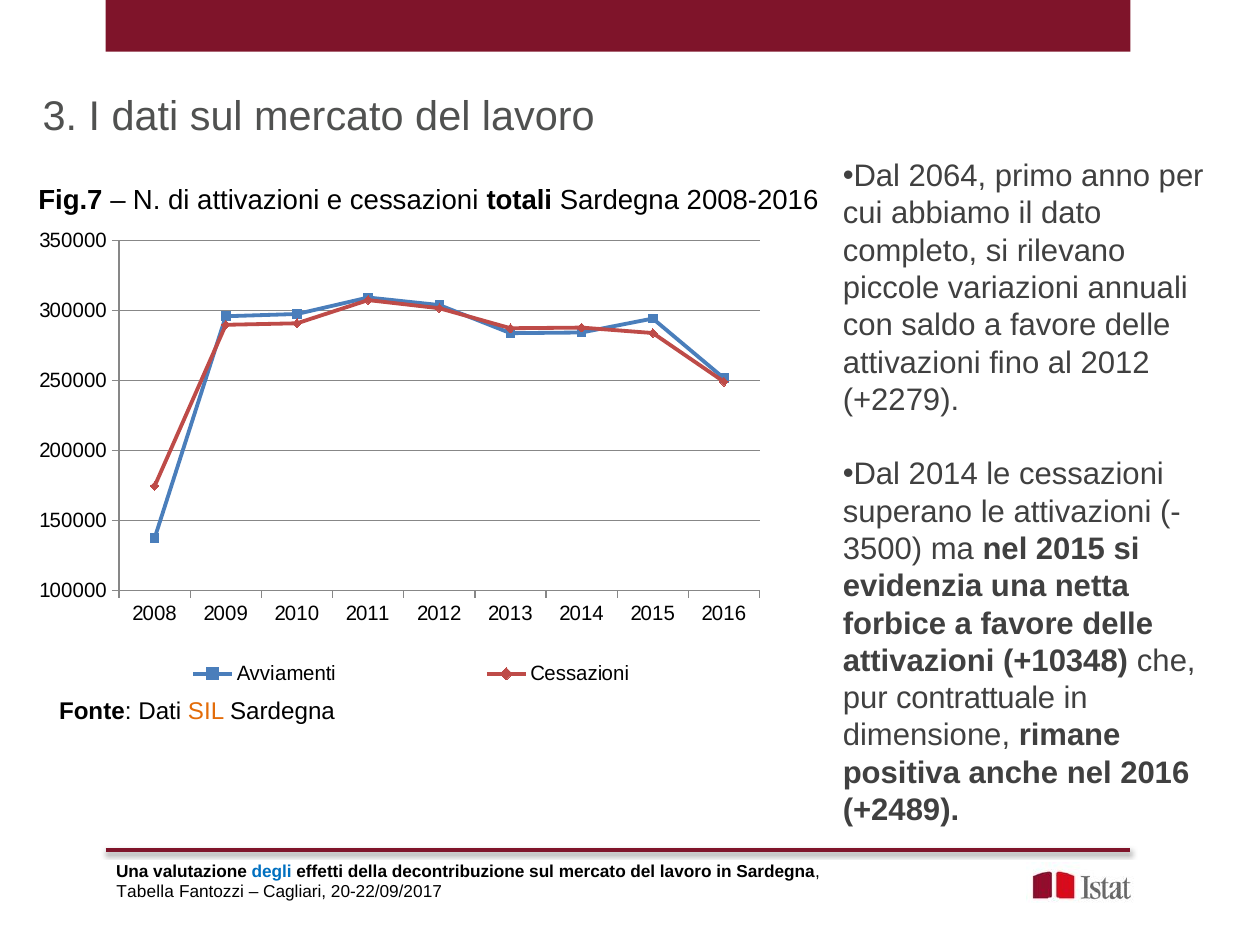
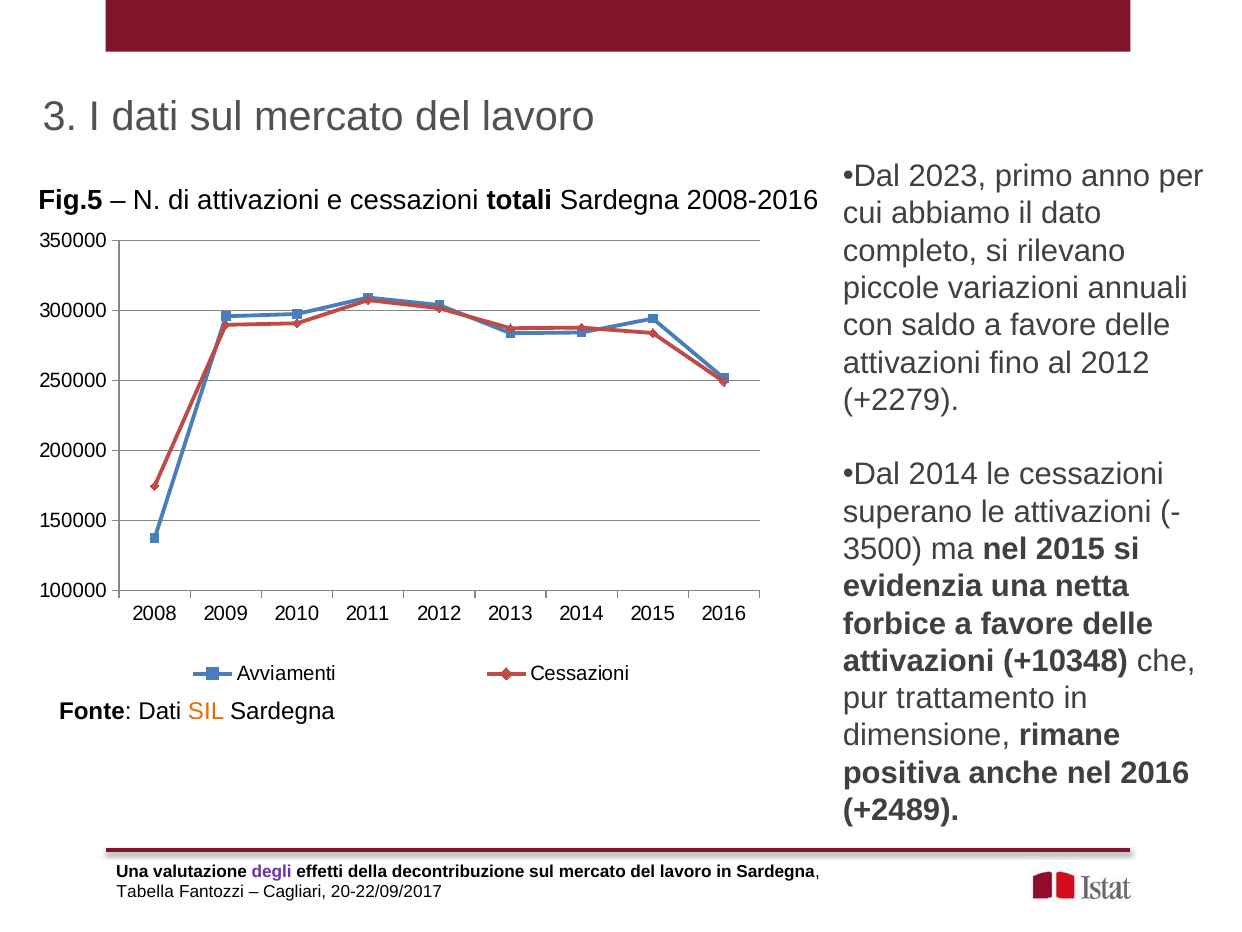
2064: 2064 -> 2023
Fig.7: Fig.7 -> Fig.5
contrattuale: contrattuale -> trattamento
degli colour: blue -> purple
